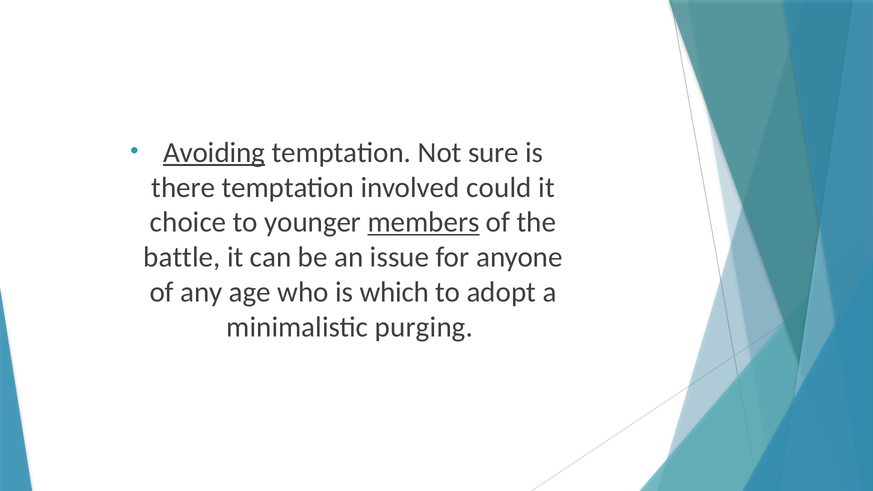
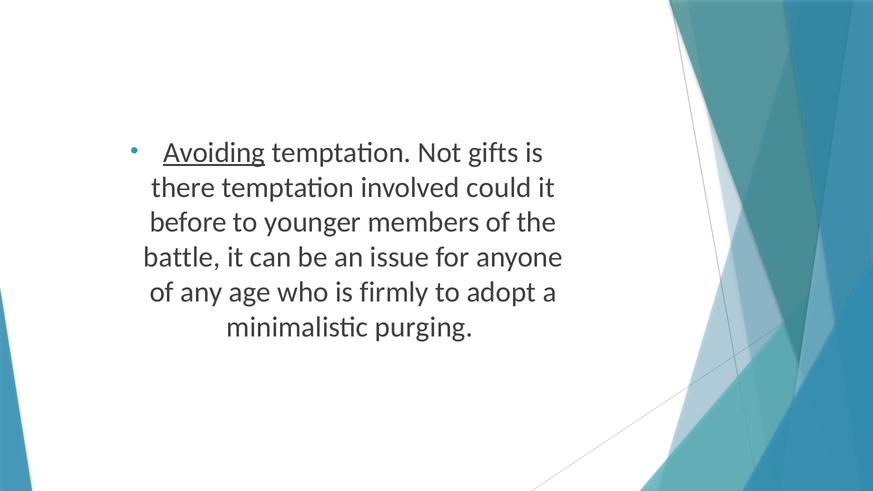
sure: sure -> gifts
choice: choice -> before
members underline: present -> none
which: which -> firmly
